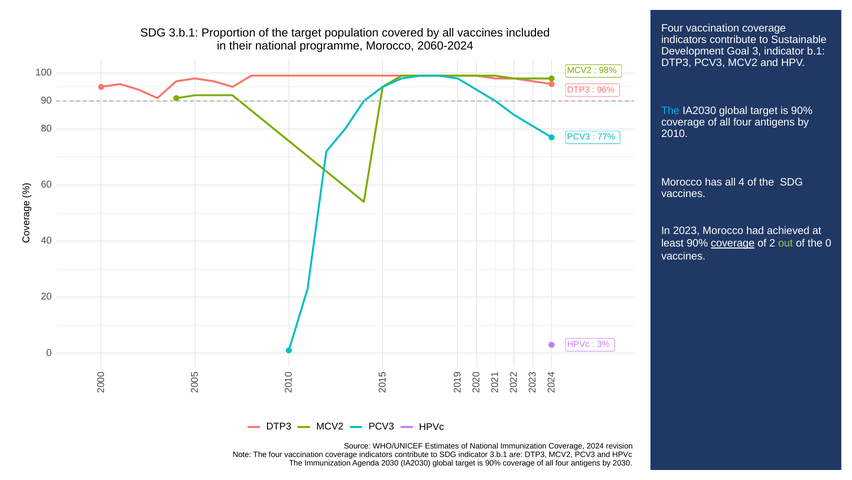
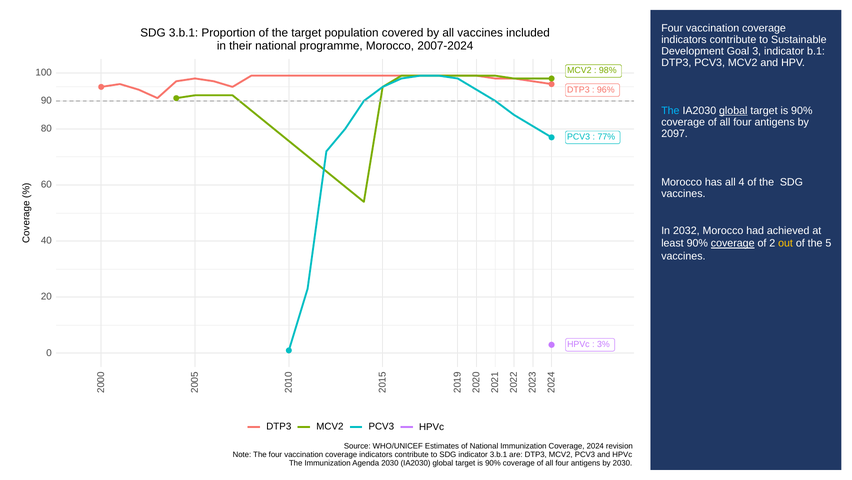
2060-2024: 2060-2024 -> 2007-2024
global at (733, 111) underline: none -> present
2010: 2010 -> 2097
2023: 2023 -> 2032
out colour: light green -> yellow
the 0: 0 -> 5
